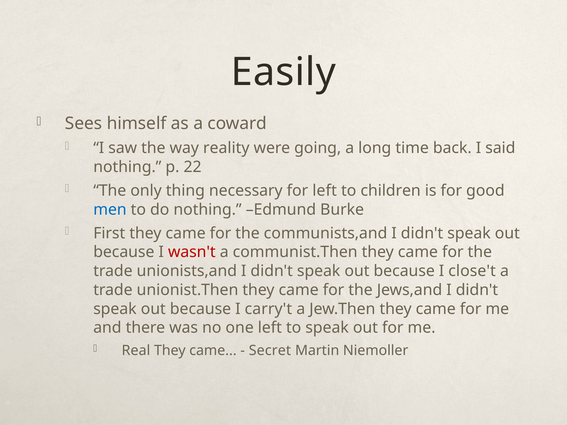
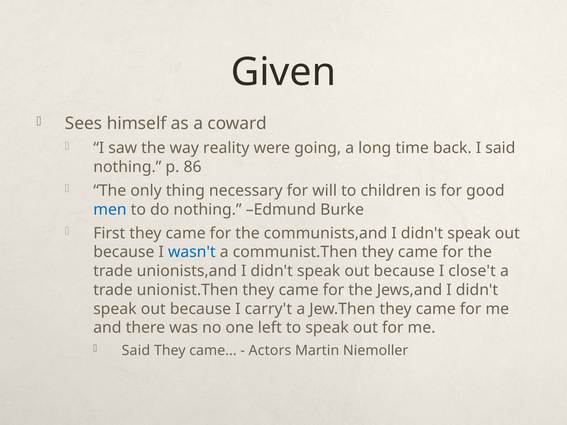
Easily: Easily -> Given
22: 22 -> 86
for left: left -> will
wasn't colour: red -> blue
Real at (136, 351): Real -> Said
Secret: Secret -> Actors
